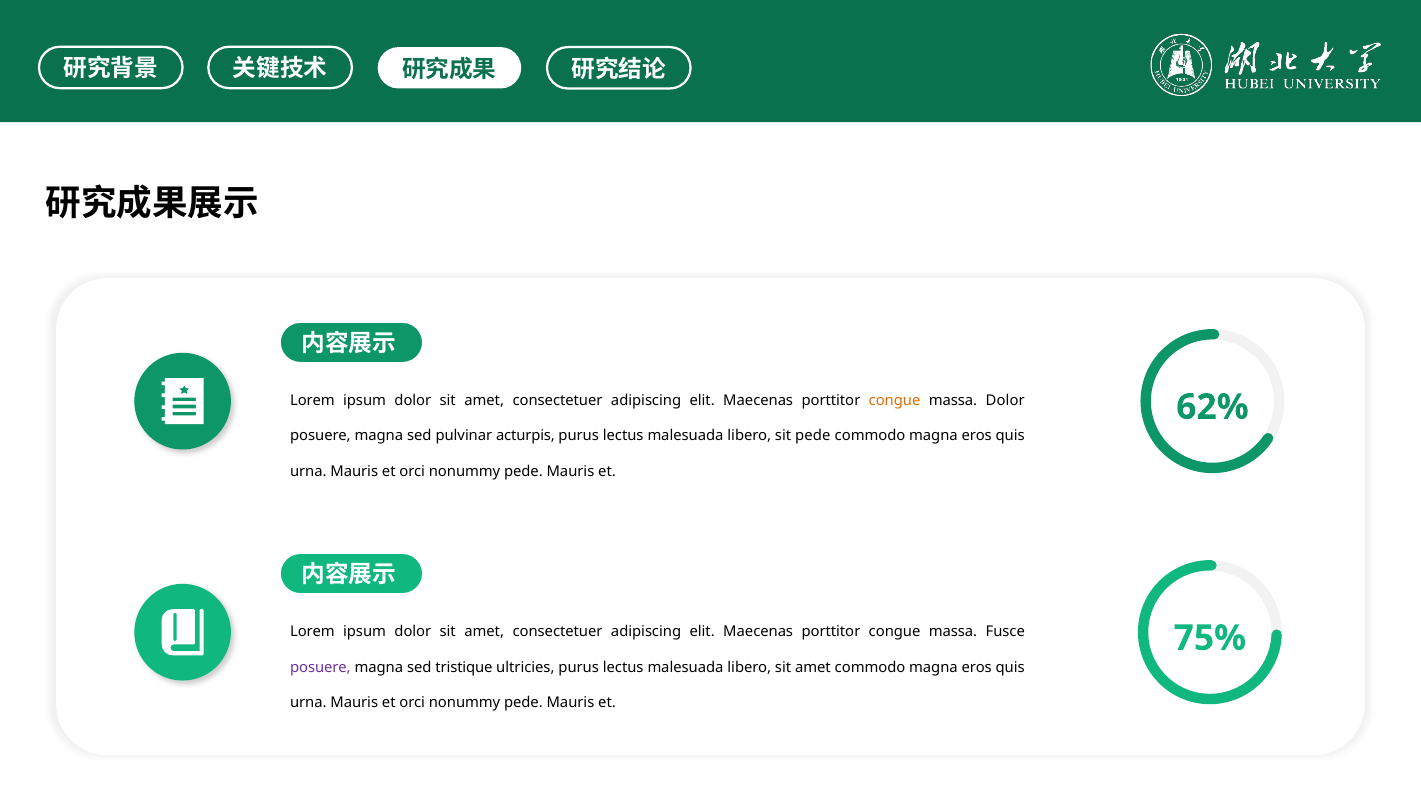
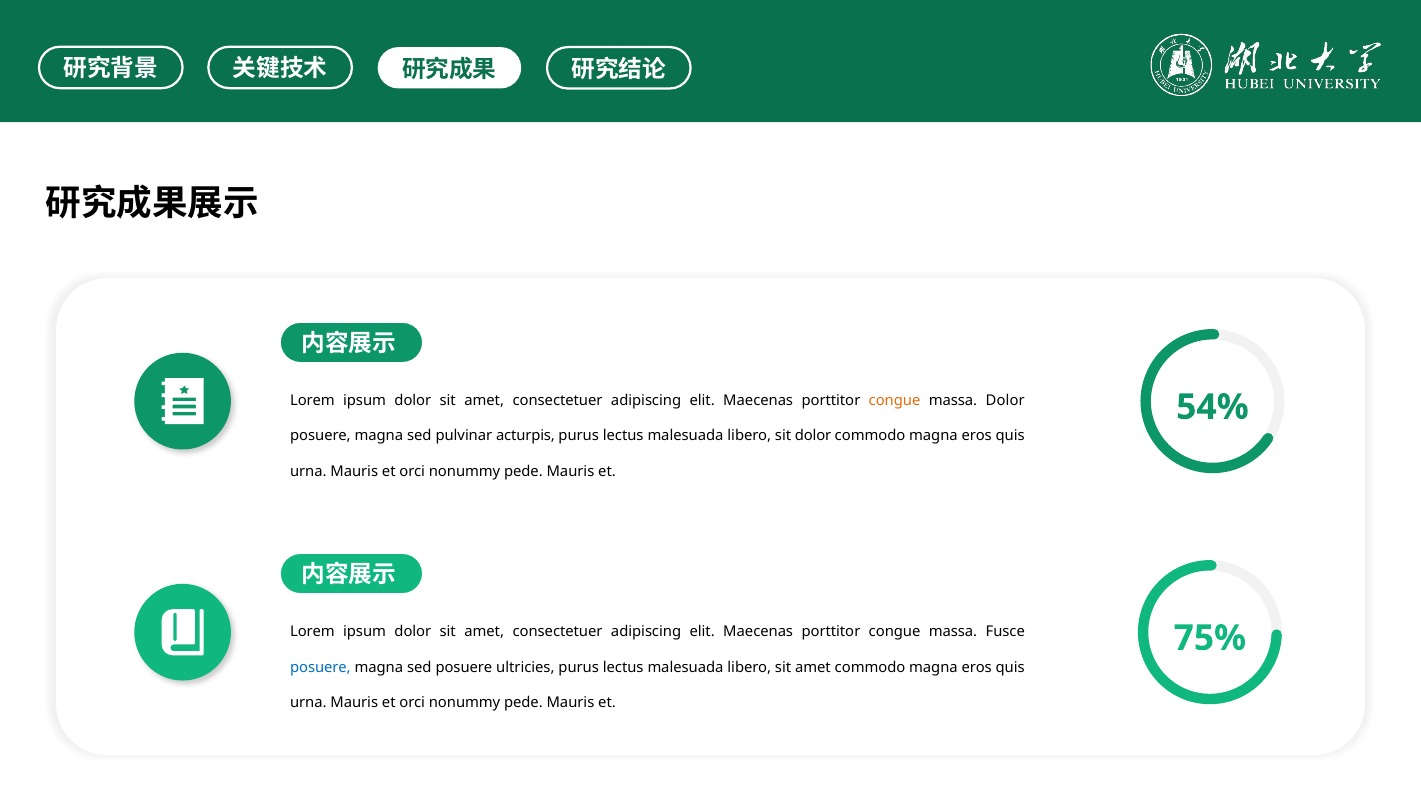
62%: 62% -> 54%
sit pede: pede -> dolor
posuere at (320, 667) colour: purple -> blue
sed tristique: tristique -> posuere
